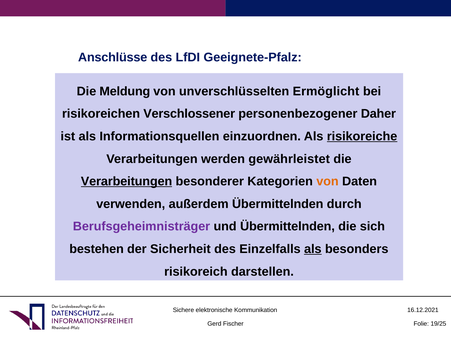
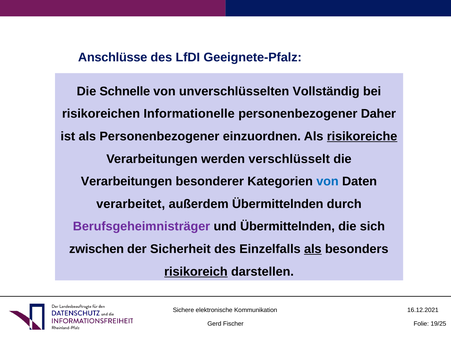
Meldung: Meldung -> Schnelle
Ermöglicht: Ermöglicht -> Vollständig
Verschlossener: Verschlossener -> Informationelle
als Informationsquellen: Informationsquellen -> Personenbezogener
gewährleistet: gewährleistet -> verschlüsselt
Verarbeitungen at (127, 182) underline: present -> none
von at (327, 182) colour: orange -> blue
verwenden: verwenden -> verarbeitet
bestehen: bestehen -> zwischen
risikoreich underline: none -> present
